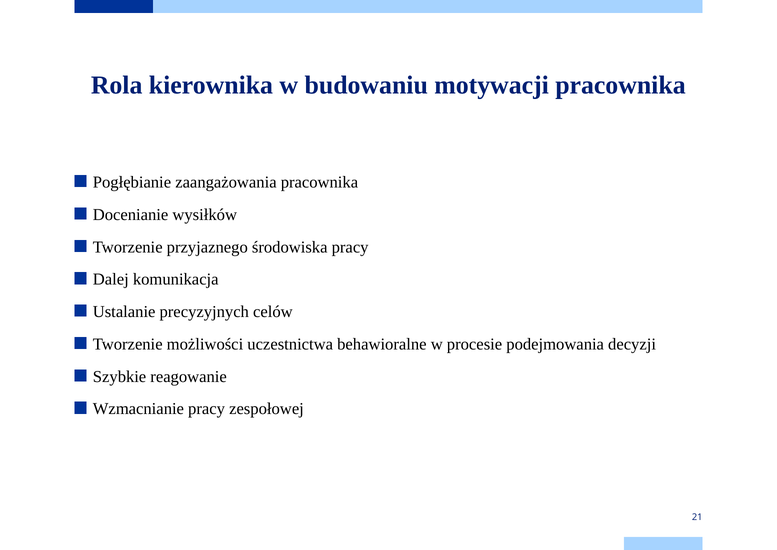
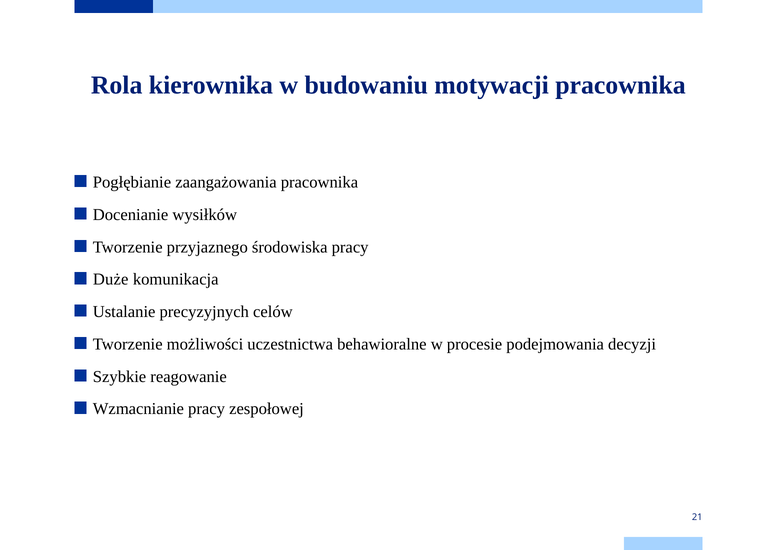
Dalej: Dalej -> Duże
